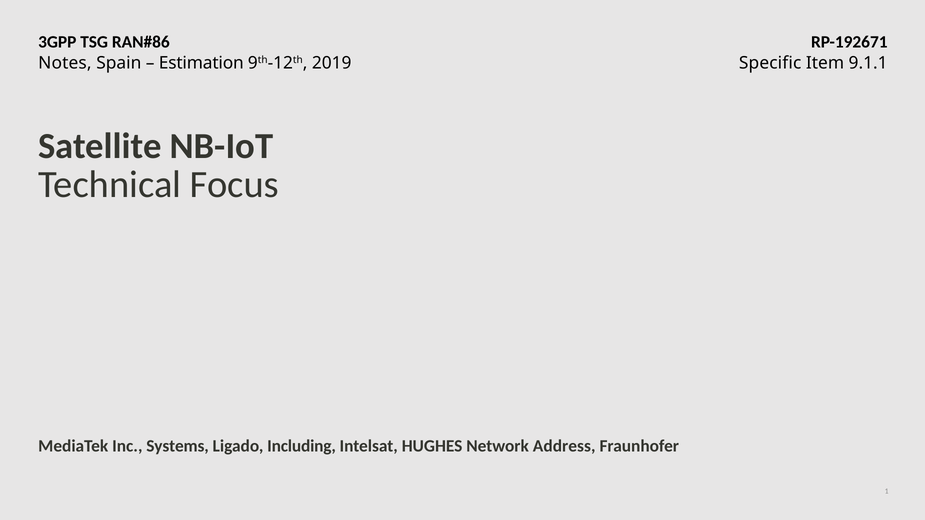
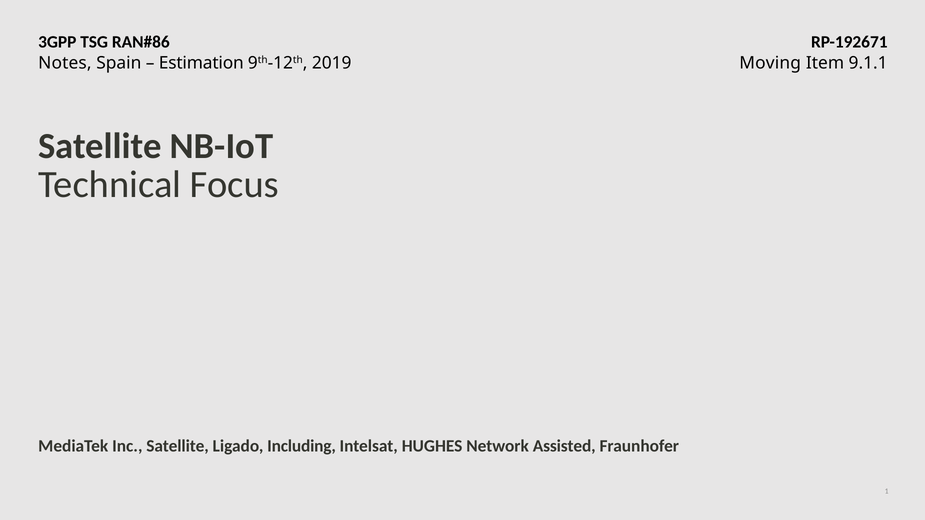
Specific: Specific -> Moving
Inc Systems: Systems -> Satellite
Address: Address -> Assisted
